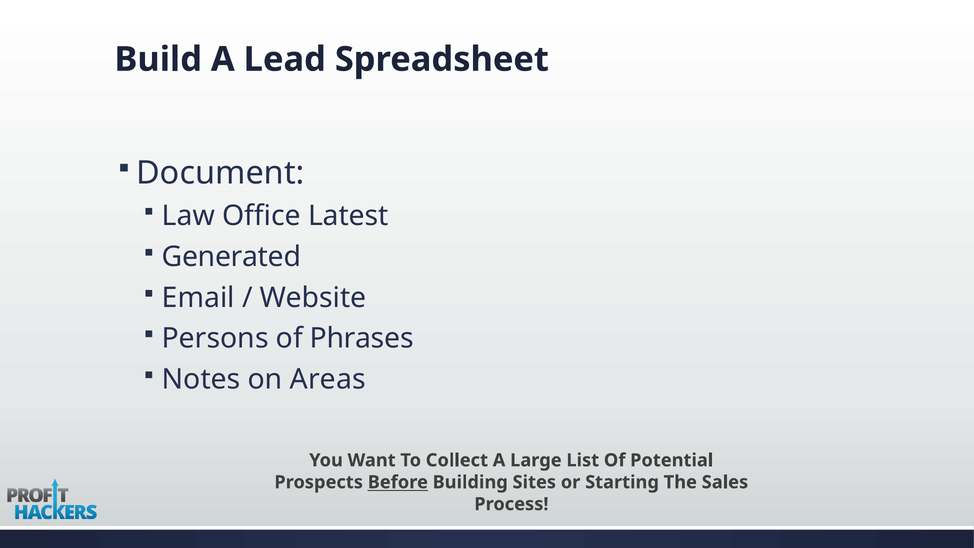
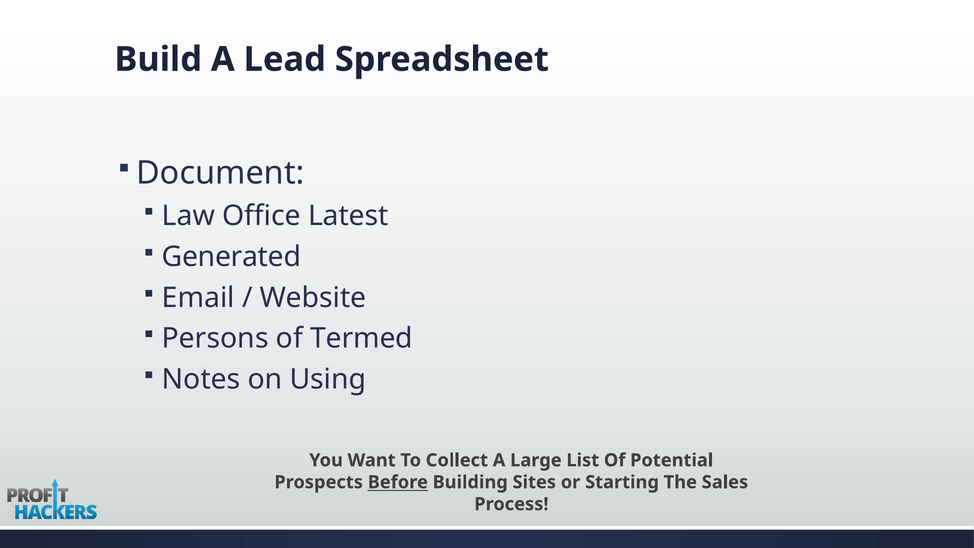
Phrases: Phrases -> Termed
Areas: Areas -> Using
